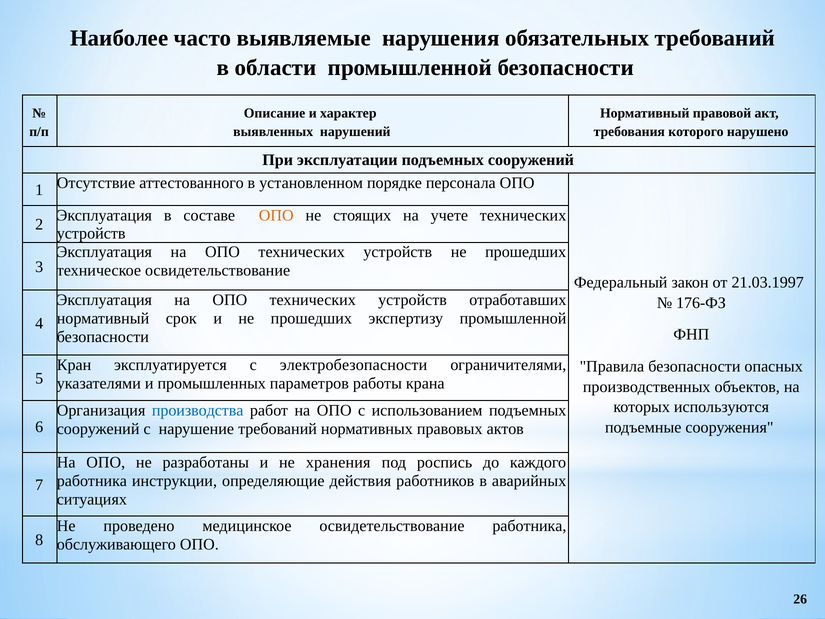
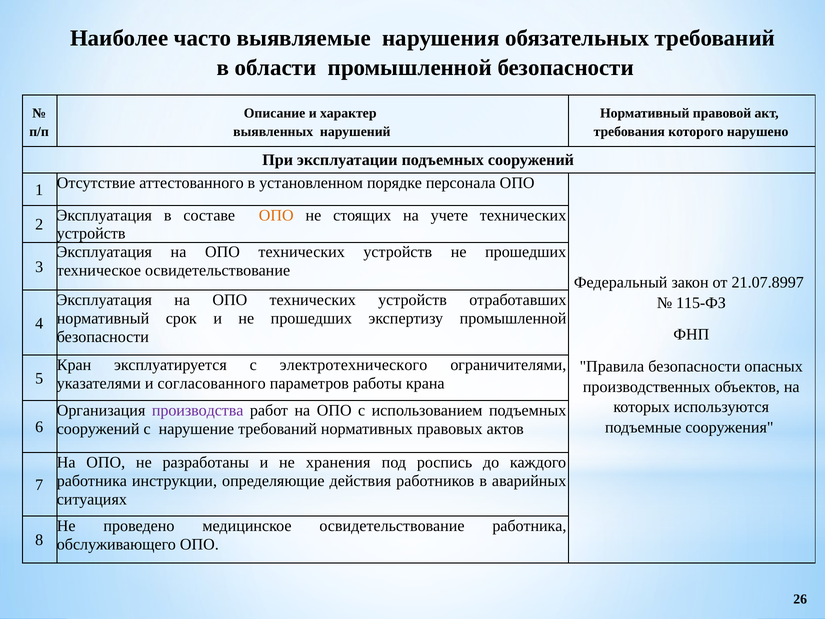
21.03.1997: 21.03.1997 -> 21.07.8997
176-ФЗ: 176-ФЗ -> 115-ФЗ
электробезопасности: электробезопасности -> электротехнического
промышленных: промышленных -> согласованного
производства colour: blue -> purple
